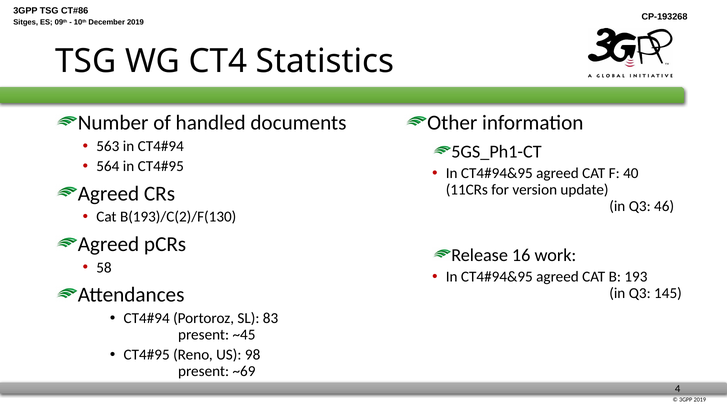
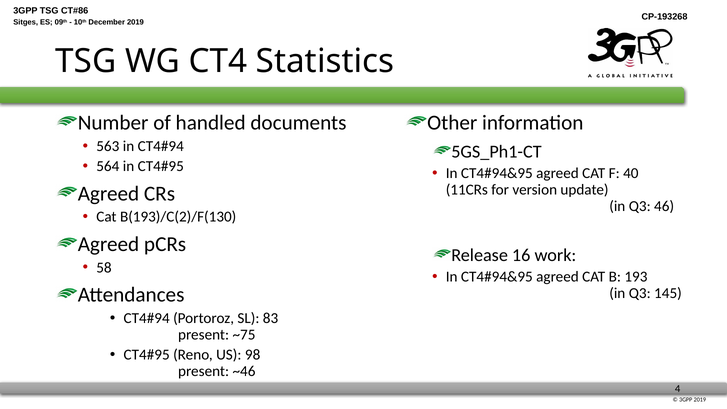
~45: ~45 -> ~75
~69: ~69 -> ~46
